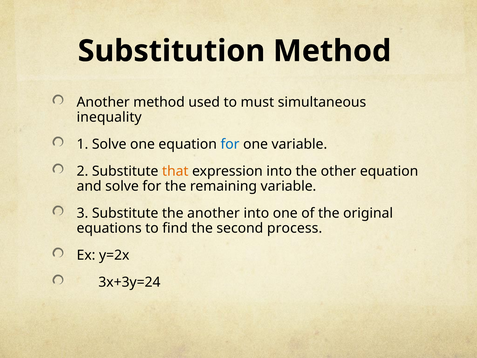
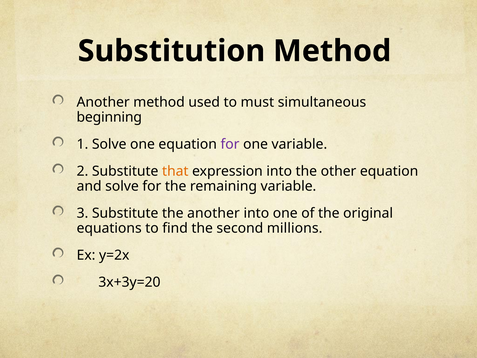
inequality: inequality -> beginning
for at (230, 144) colour: blue -> purple
process: process -> millions
3x+3y=24: 3x+3y=24 -> 3x+3y=20
